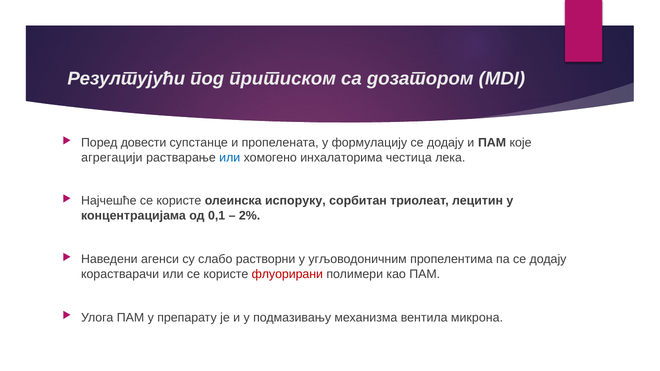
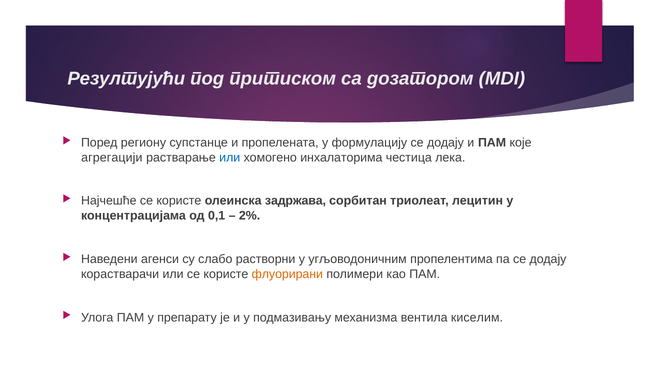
довести: довести -> региону
испоруку: испоруку -> задржава
флуорирани colour: red -> orange
микрона: микрона -> киселим
